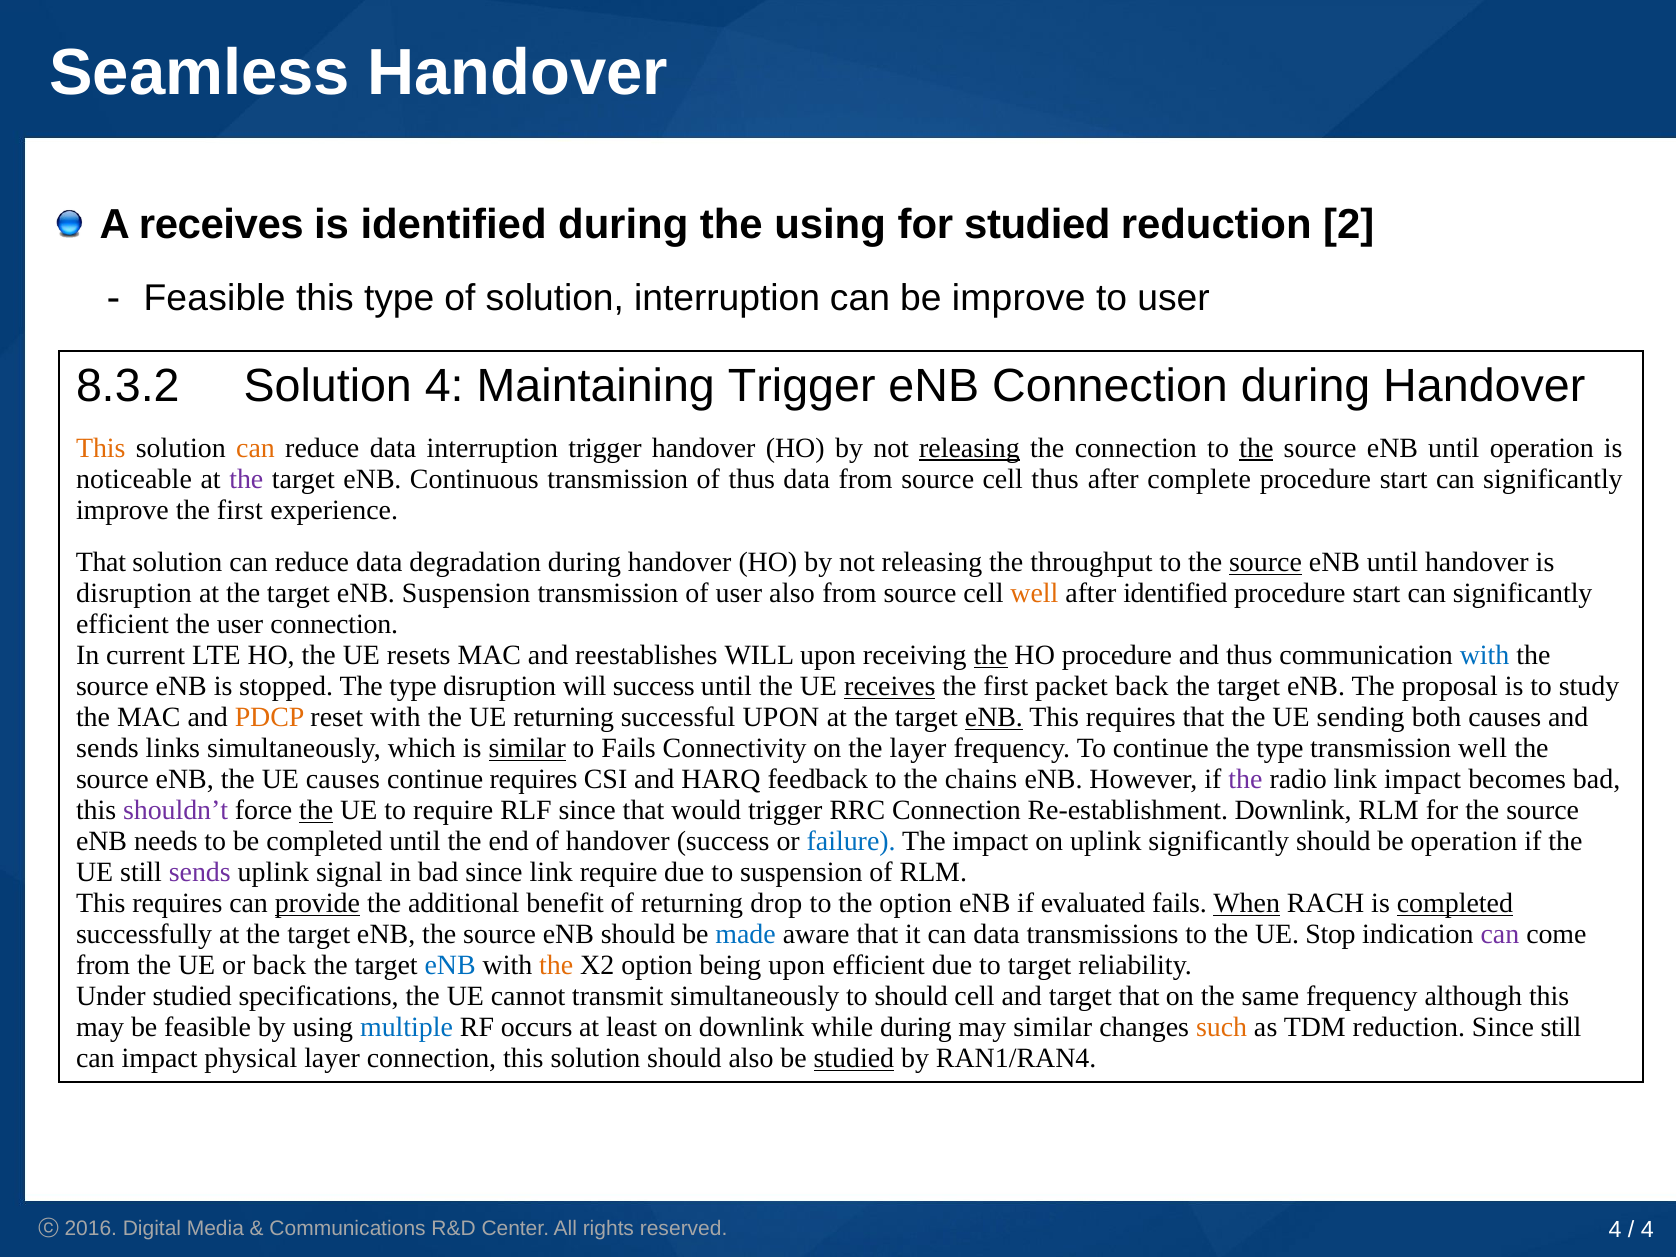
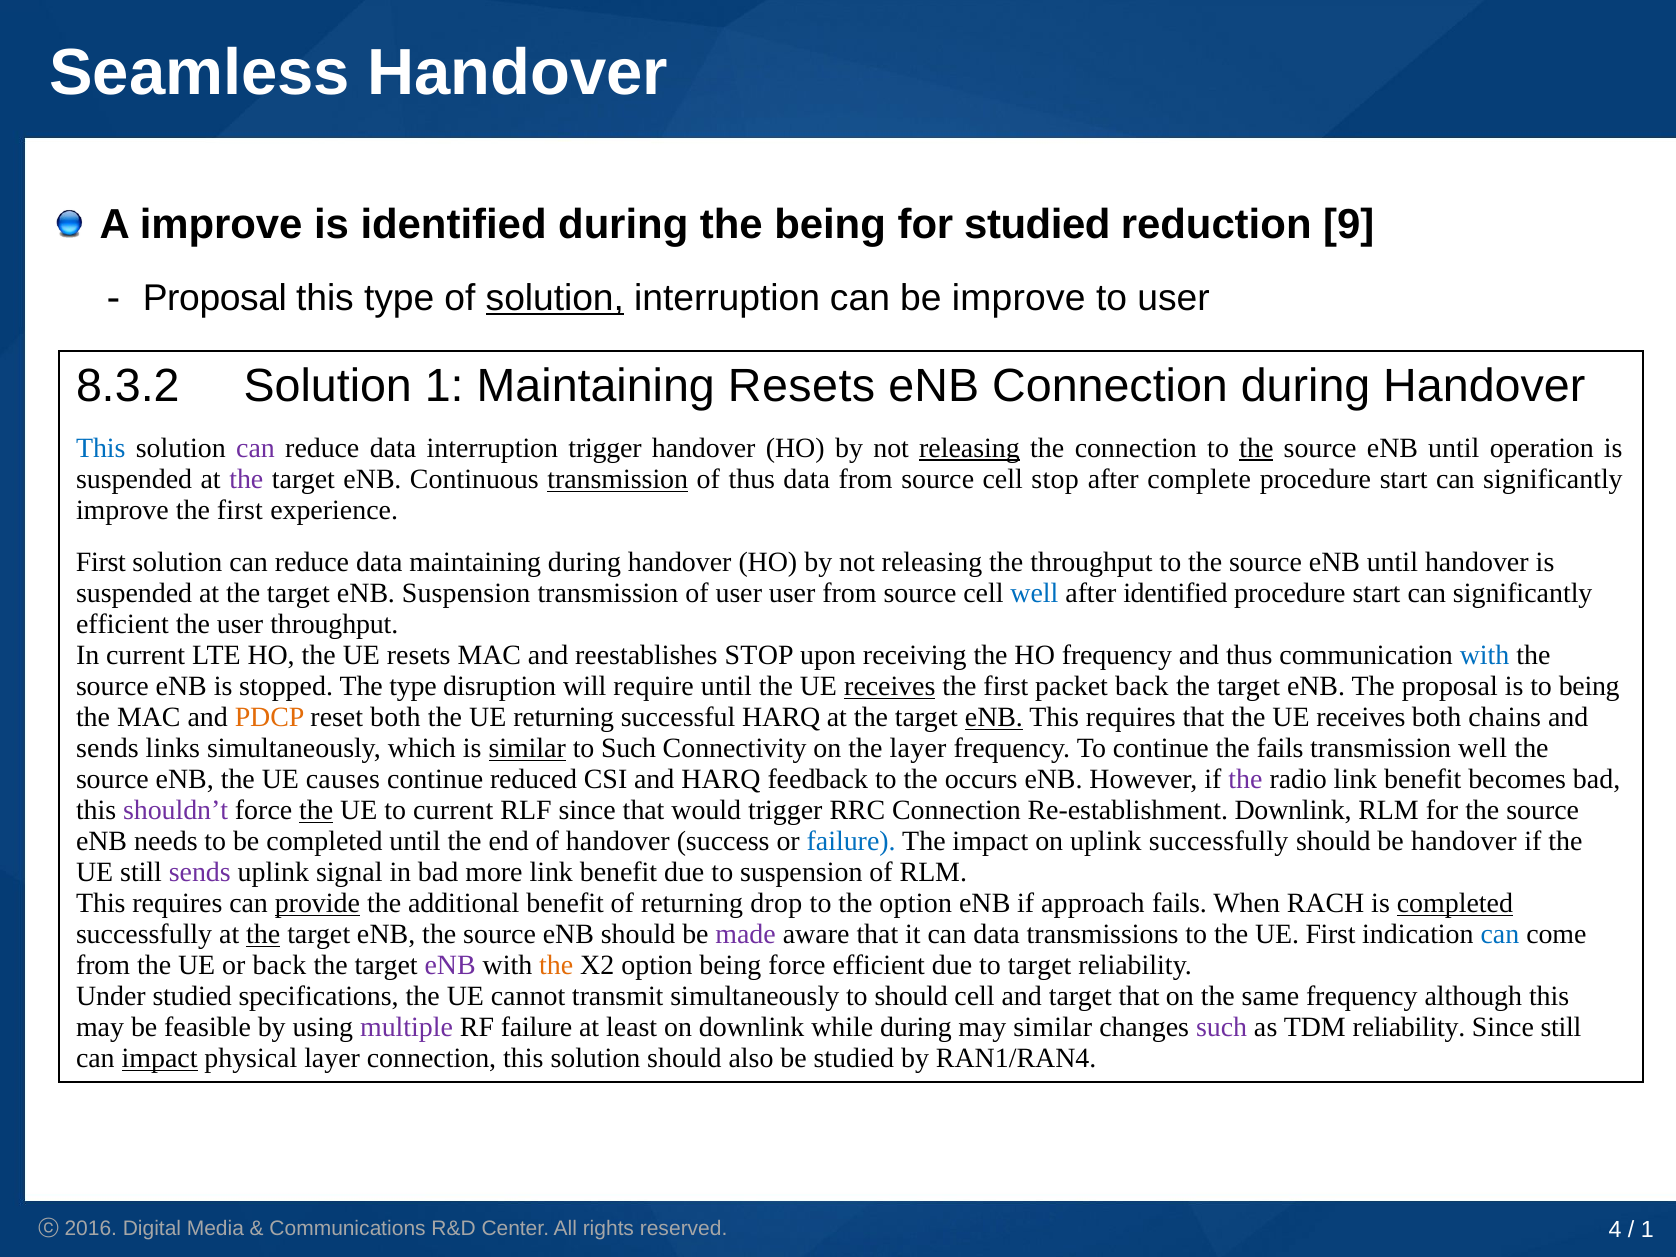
A receives: receives -> improve
the using: using -> being
2: 2 -> 9
Feasible at (215, 298): Feasible -> Proposal
solution at (555, 298) underline: none -> present
Solution 4: 4 -> 1
Maintaining Trigger: Trigger -> Resets
This at (101, 448) colour: orange -> blue
can at (256, 448) colour: orange -> purple
noticeable at (134, 479): noticeable -> suspended
transmission at (618, 479) underline: none -> present
cell thus: thus -> stop
That at (101, 562): That -> First
data degradation: degradation -> maintaining
source at (1266, 562) underline: present -> none
disruption at (134, 593): disruption -> suspended
user also: also -> user
well at (1034, 593) colour: orange -> blue
user connection: connection -> throughput
reestablishes WILL: WILL -> STOP
the at (991, 655) underline: present -> none
HO procedure: procedure -> frequency
will success: success -> require
to study: study -> being
reset with: with -> both
successful UPON: UPON -> HARQ
that the UE sending: sending -> receives
both causes: causes -> chains
to Fails: Fails -> Such
continue the type: type -> fails
continue requires: requires -> reduced
chains: chains -> occurs
radio link impact: impact -> benefit
to require: require -> current
uplink significantly: significantly -> successfully
be operation: operation -> handover
bad since: since -> more
require at (619, 872): require -> benefit
evaluated: evaluated -> approach
When underline: present -> none
the at (263, 934) underline: none -> present
made colour: blue -> purple
UE Stop: Stop -> First
can at (1500, 934) colour: purple -> blue
eNB at (450, 966) colour: blue -> purple
being upon: upon -> force
multiple colour: blue -> purple
RF occurs: occurs -> failure
such at (1222, 1028) colour: orange -> purple
TDM reduction: reduction -> reliability
impact at (160, 1059) underline: none -> present
studied at (854, 1059) underline: present -> none
4 at (1647, 1230): 4 -> 1
